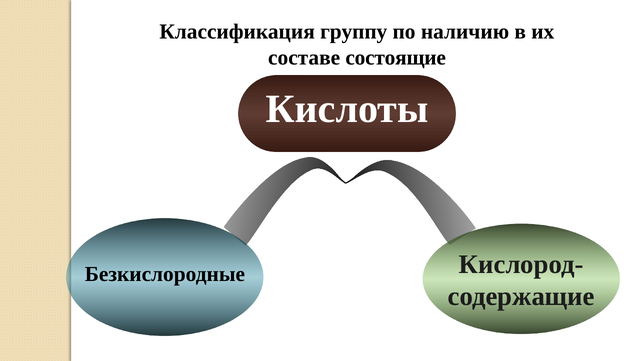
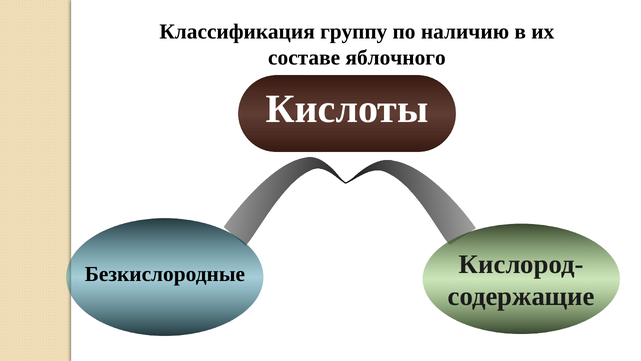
состоящие: состоящие -> яблочного
